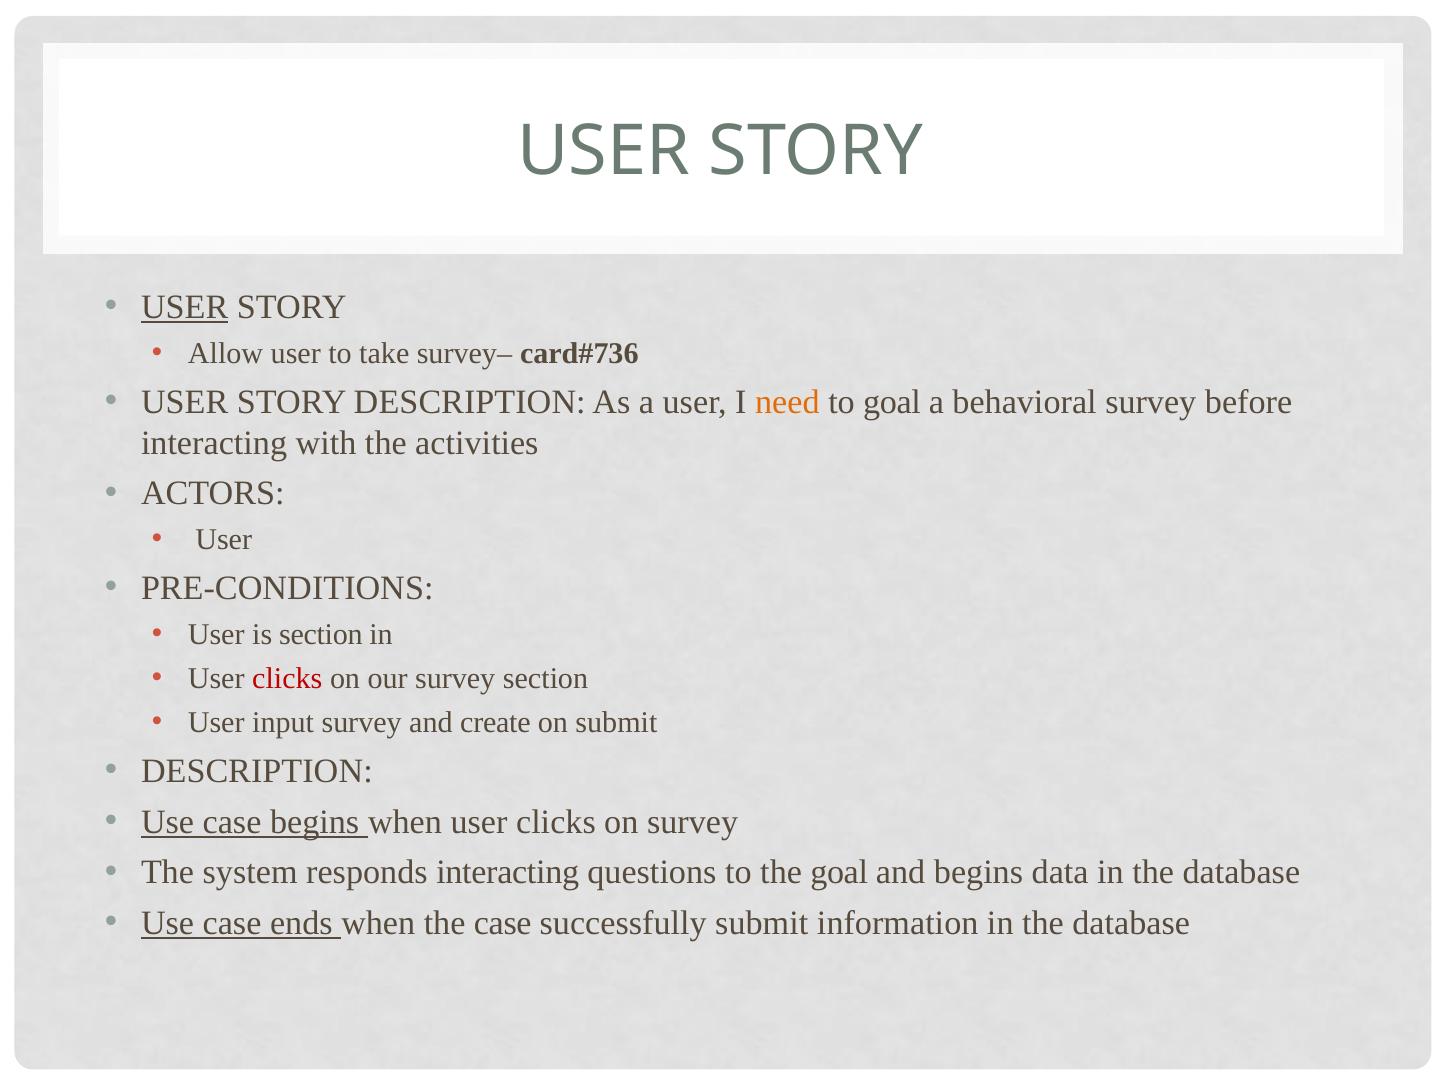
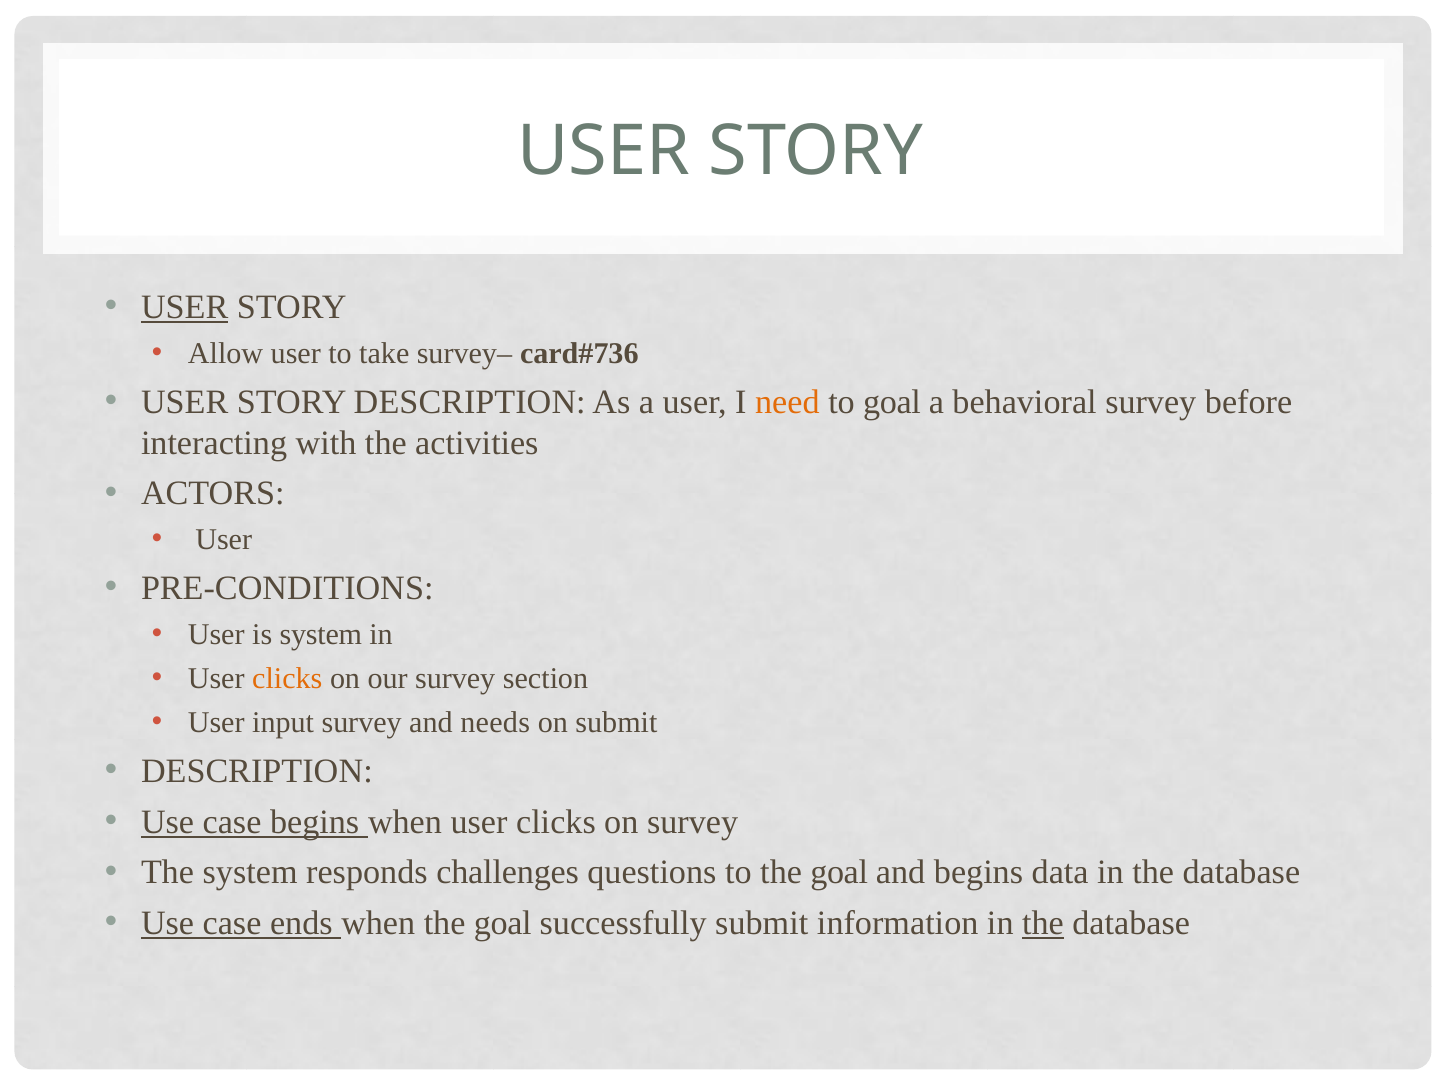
is section: section -> system
clicks at (287, 679) colour: red -> orange
create: create -> needs
responds interacting: interacting -> challenges
when the case: case -> goal
the at (1043, 923) underline: none -> present
